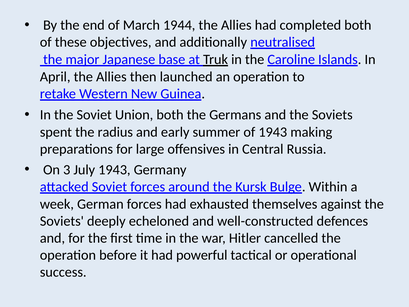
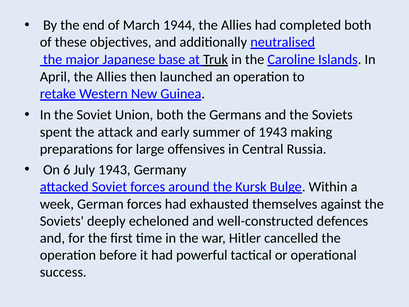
radius: radius -> attack
3: 3 -> 6
